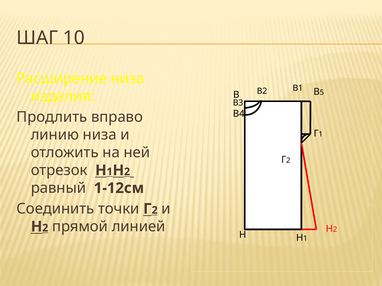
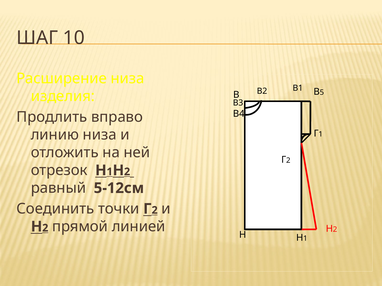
1-12см: 1-12см -> 5-12см
